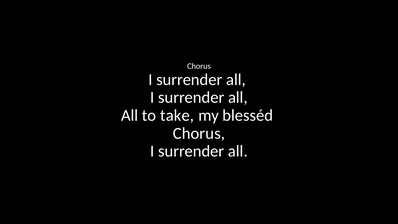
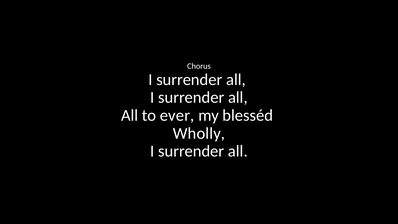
take: take -> ever
Chorus at (199, 133): Chorus -> Wholly
